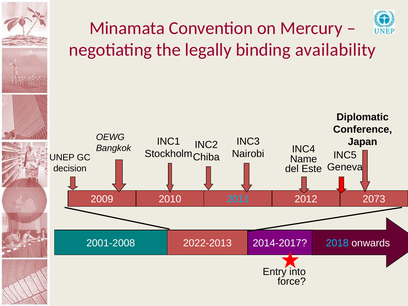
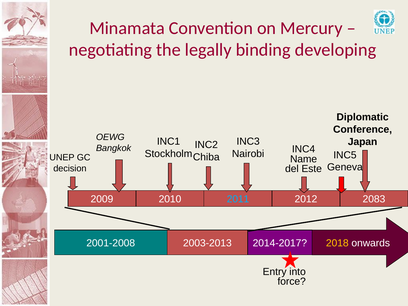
availability: availability -> developing
2073: 2073 -> 2083
2022-2013: 2022-2013 -> 2003-2013
2018 colour: light blue -> yellow
